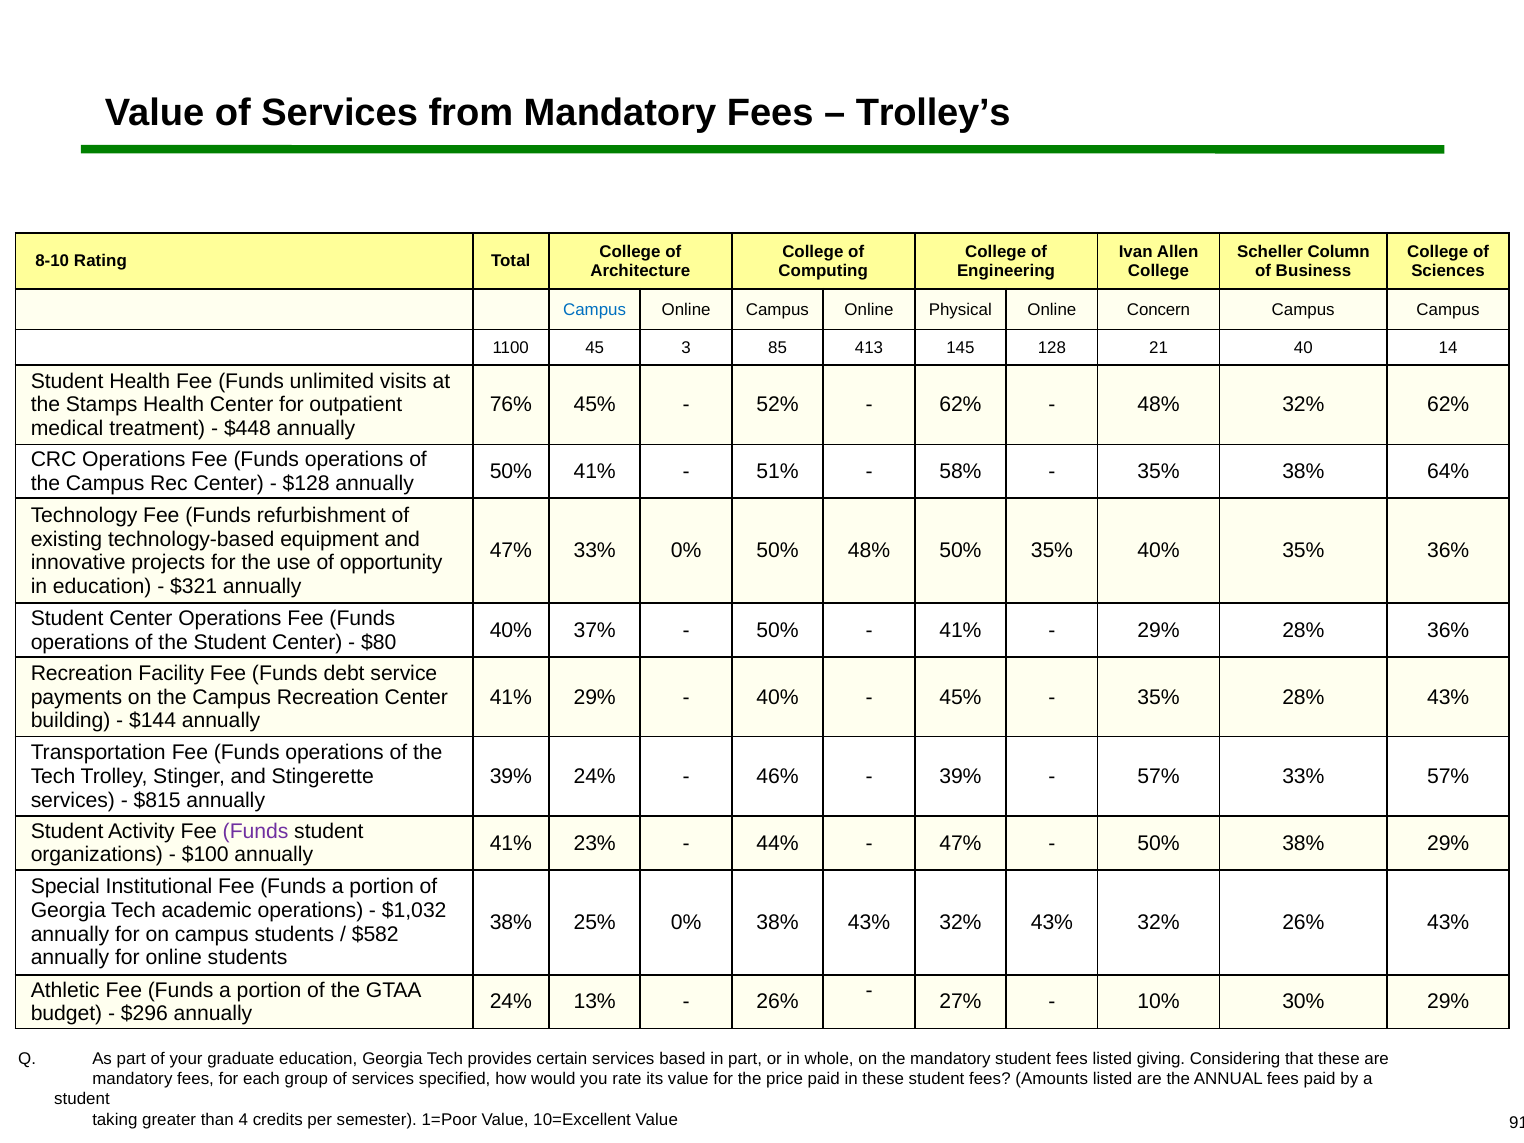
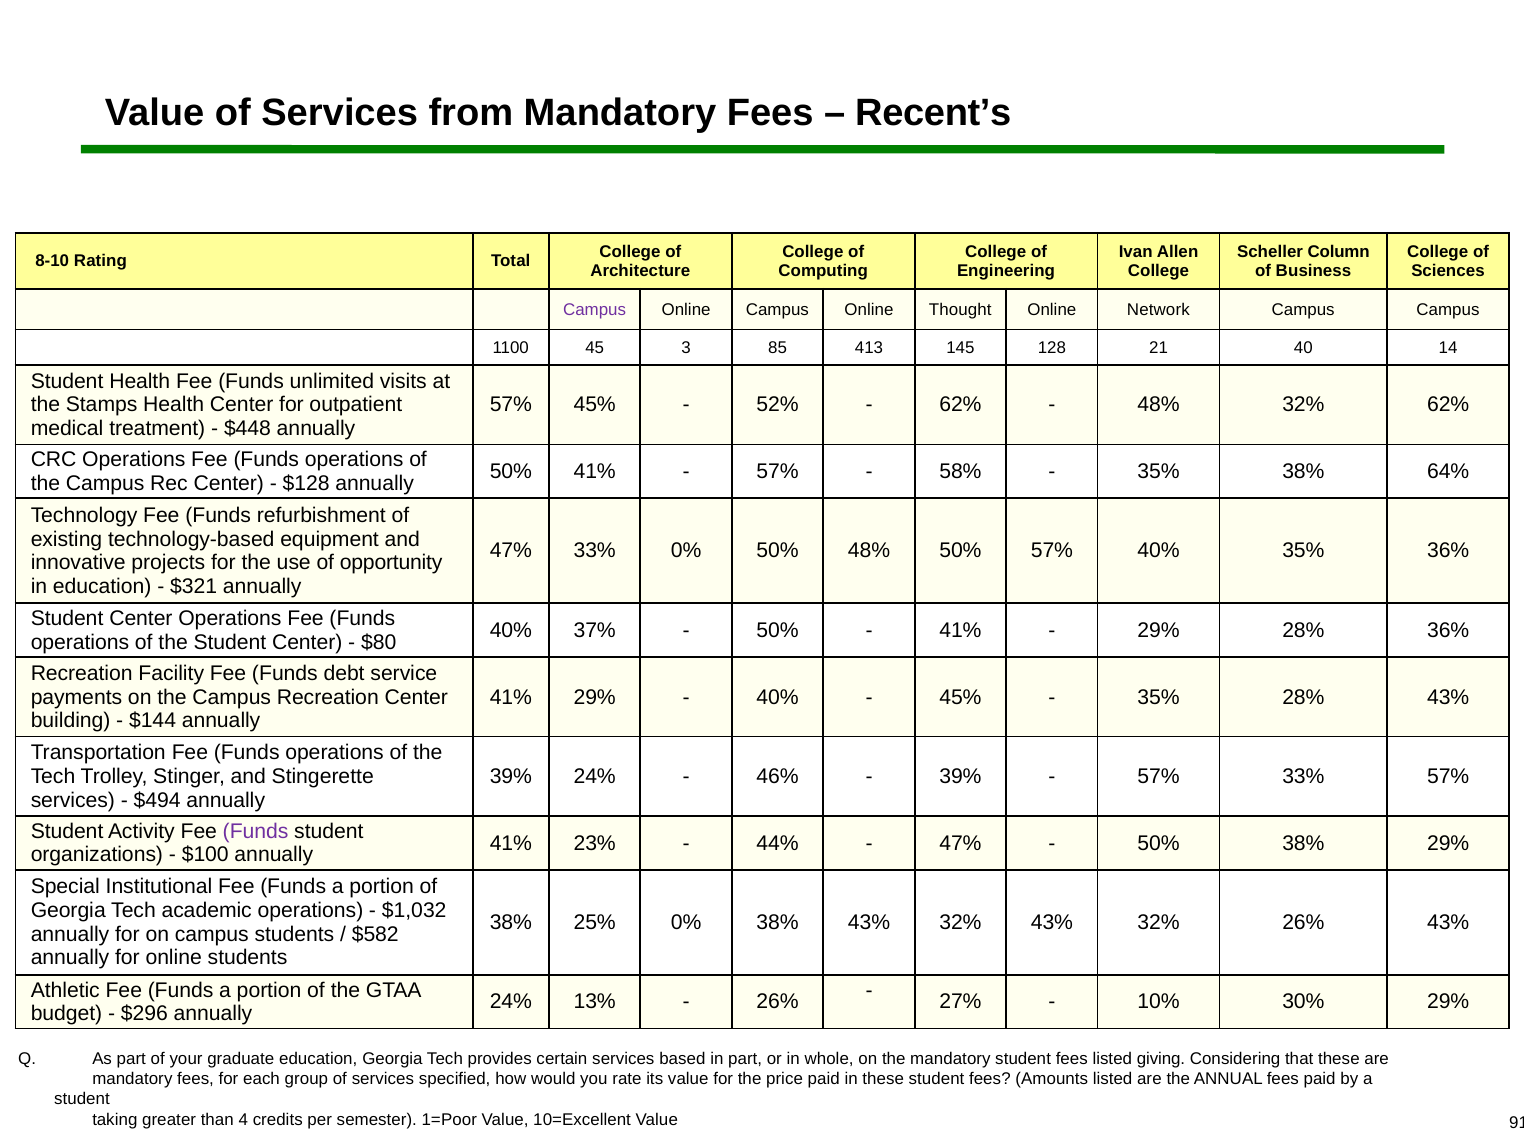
Trolley’s: Trolley’s -> Recent’s
Campus at (595, 309) colour: blue -> purple
Physical: Physical -> Thought
Concern: Concern -> Network
76% at (511, 405): 76% -> 57%
51% at (778, 472): 51% -> 57%
50% 35%: 35% -> 57%
$815: $815 -> $494
